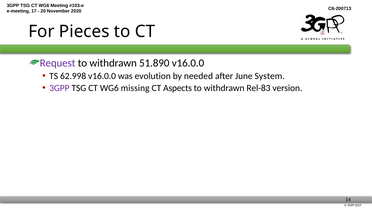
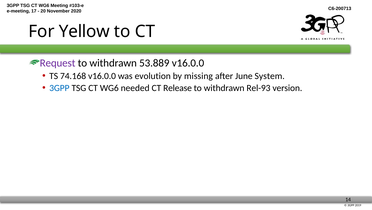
Pieces: Pieces -> Yellow
51.890: 51.890 -> 53.889
62.998: 62.998 -> 74.168
needed: needed -> missing
3GPP at (59, 88) colour: purple -> blue
missing: missing -> needed
Aspects: Aspects -> Release
Rel-83: Rel-83 -> Rel-93
